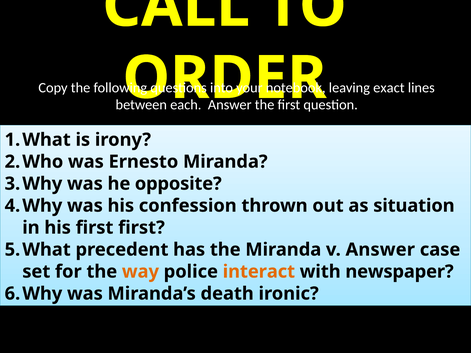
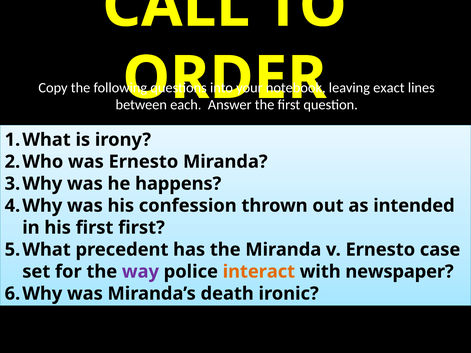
opposite: opposite -> happens
situation: situation -> intended
v Answer: Answer -> Ernesto
way colour: orange -> purple
